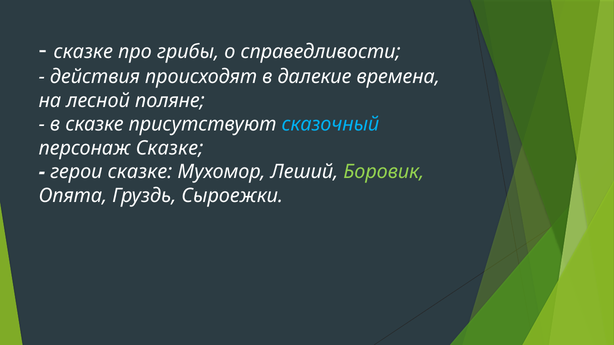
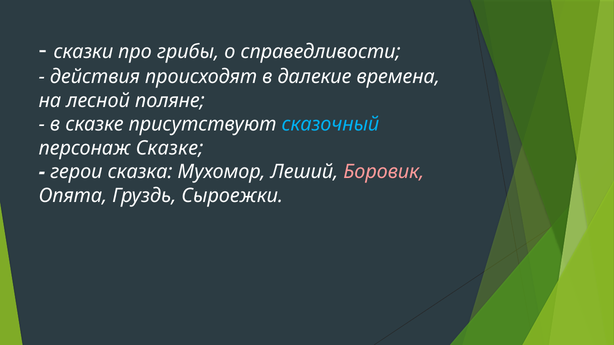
сказке at (83, 52): сказке -> сказки
герои сказке: сказке -> сказка
Боровик colour: light green -> pink
